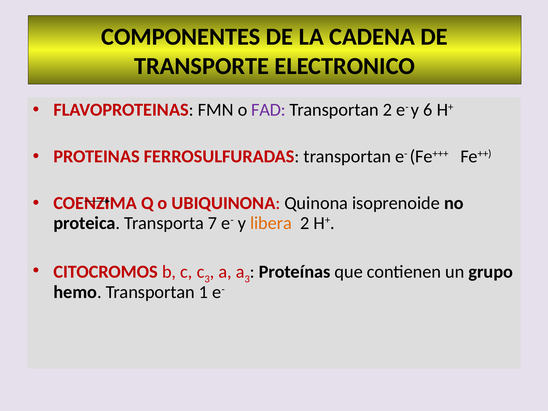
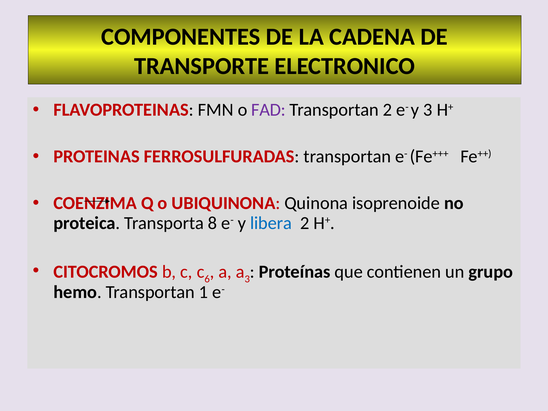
y 6: 6 -> 3
7: 7 -> 8
libera colour: orange -> blue
c 3: 3 -> 6
